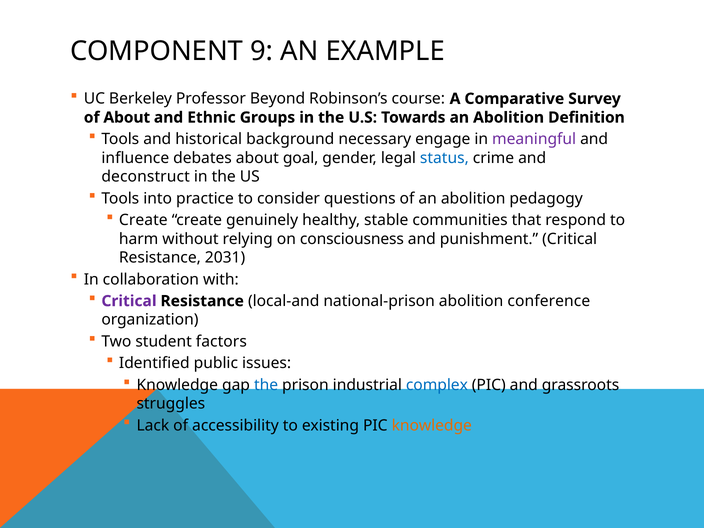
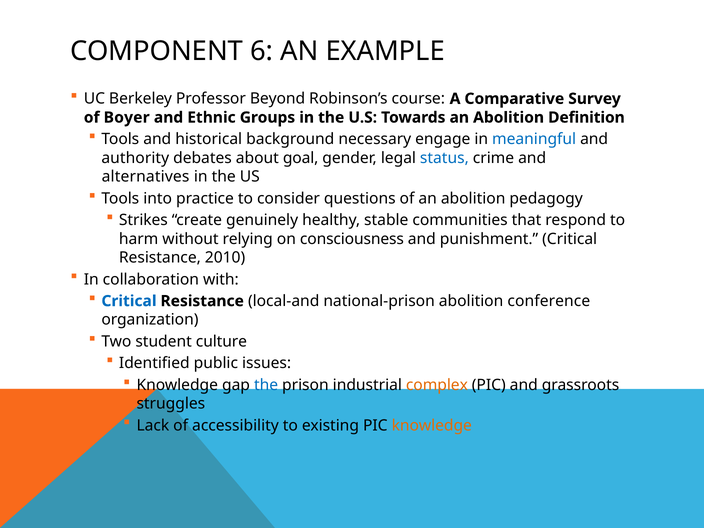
9: 9 -> 6
of About: About -> Boyer
meaningful colour: purple -> blue
influence: influence -> authority
deconstruct: deconstruct -> alternatives
Create at (143, 220): Create -> Strikes
2031: 2031 -> 2010
Critical at (129, 301) colour: purple -> blue
factors: factors -> culture
complex colour: blue -> orange
